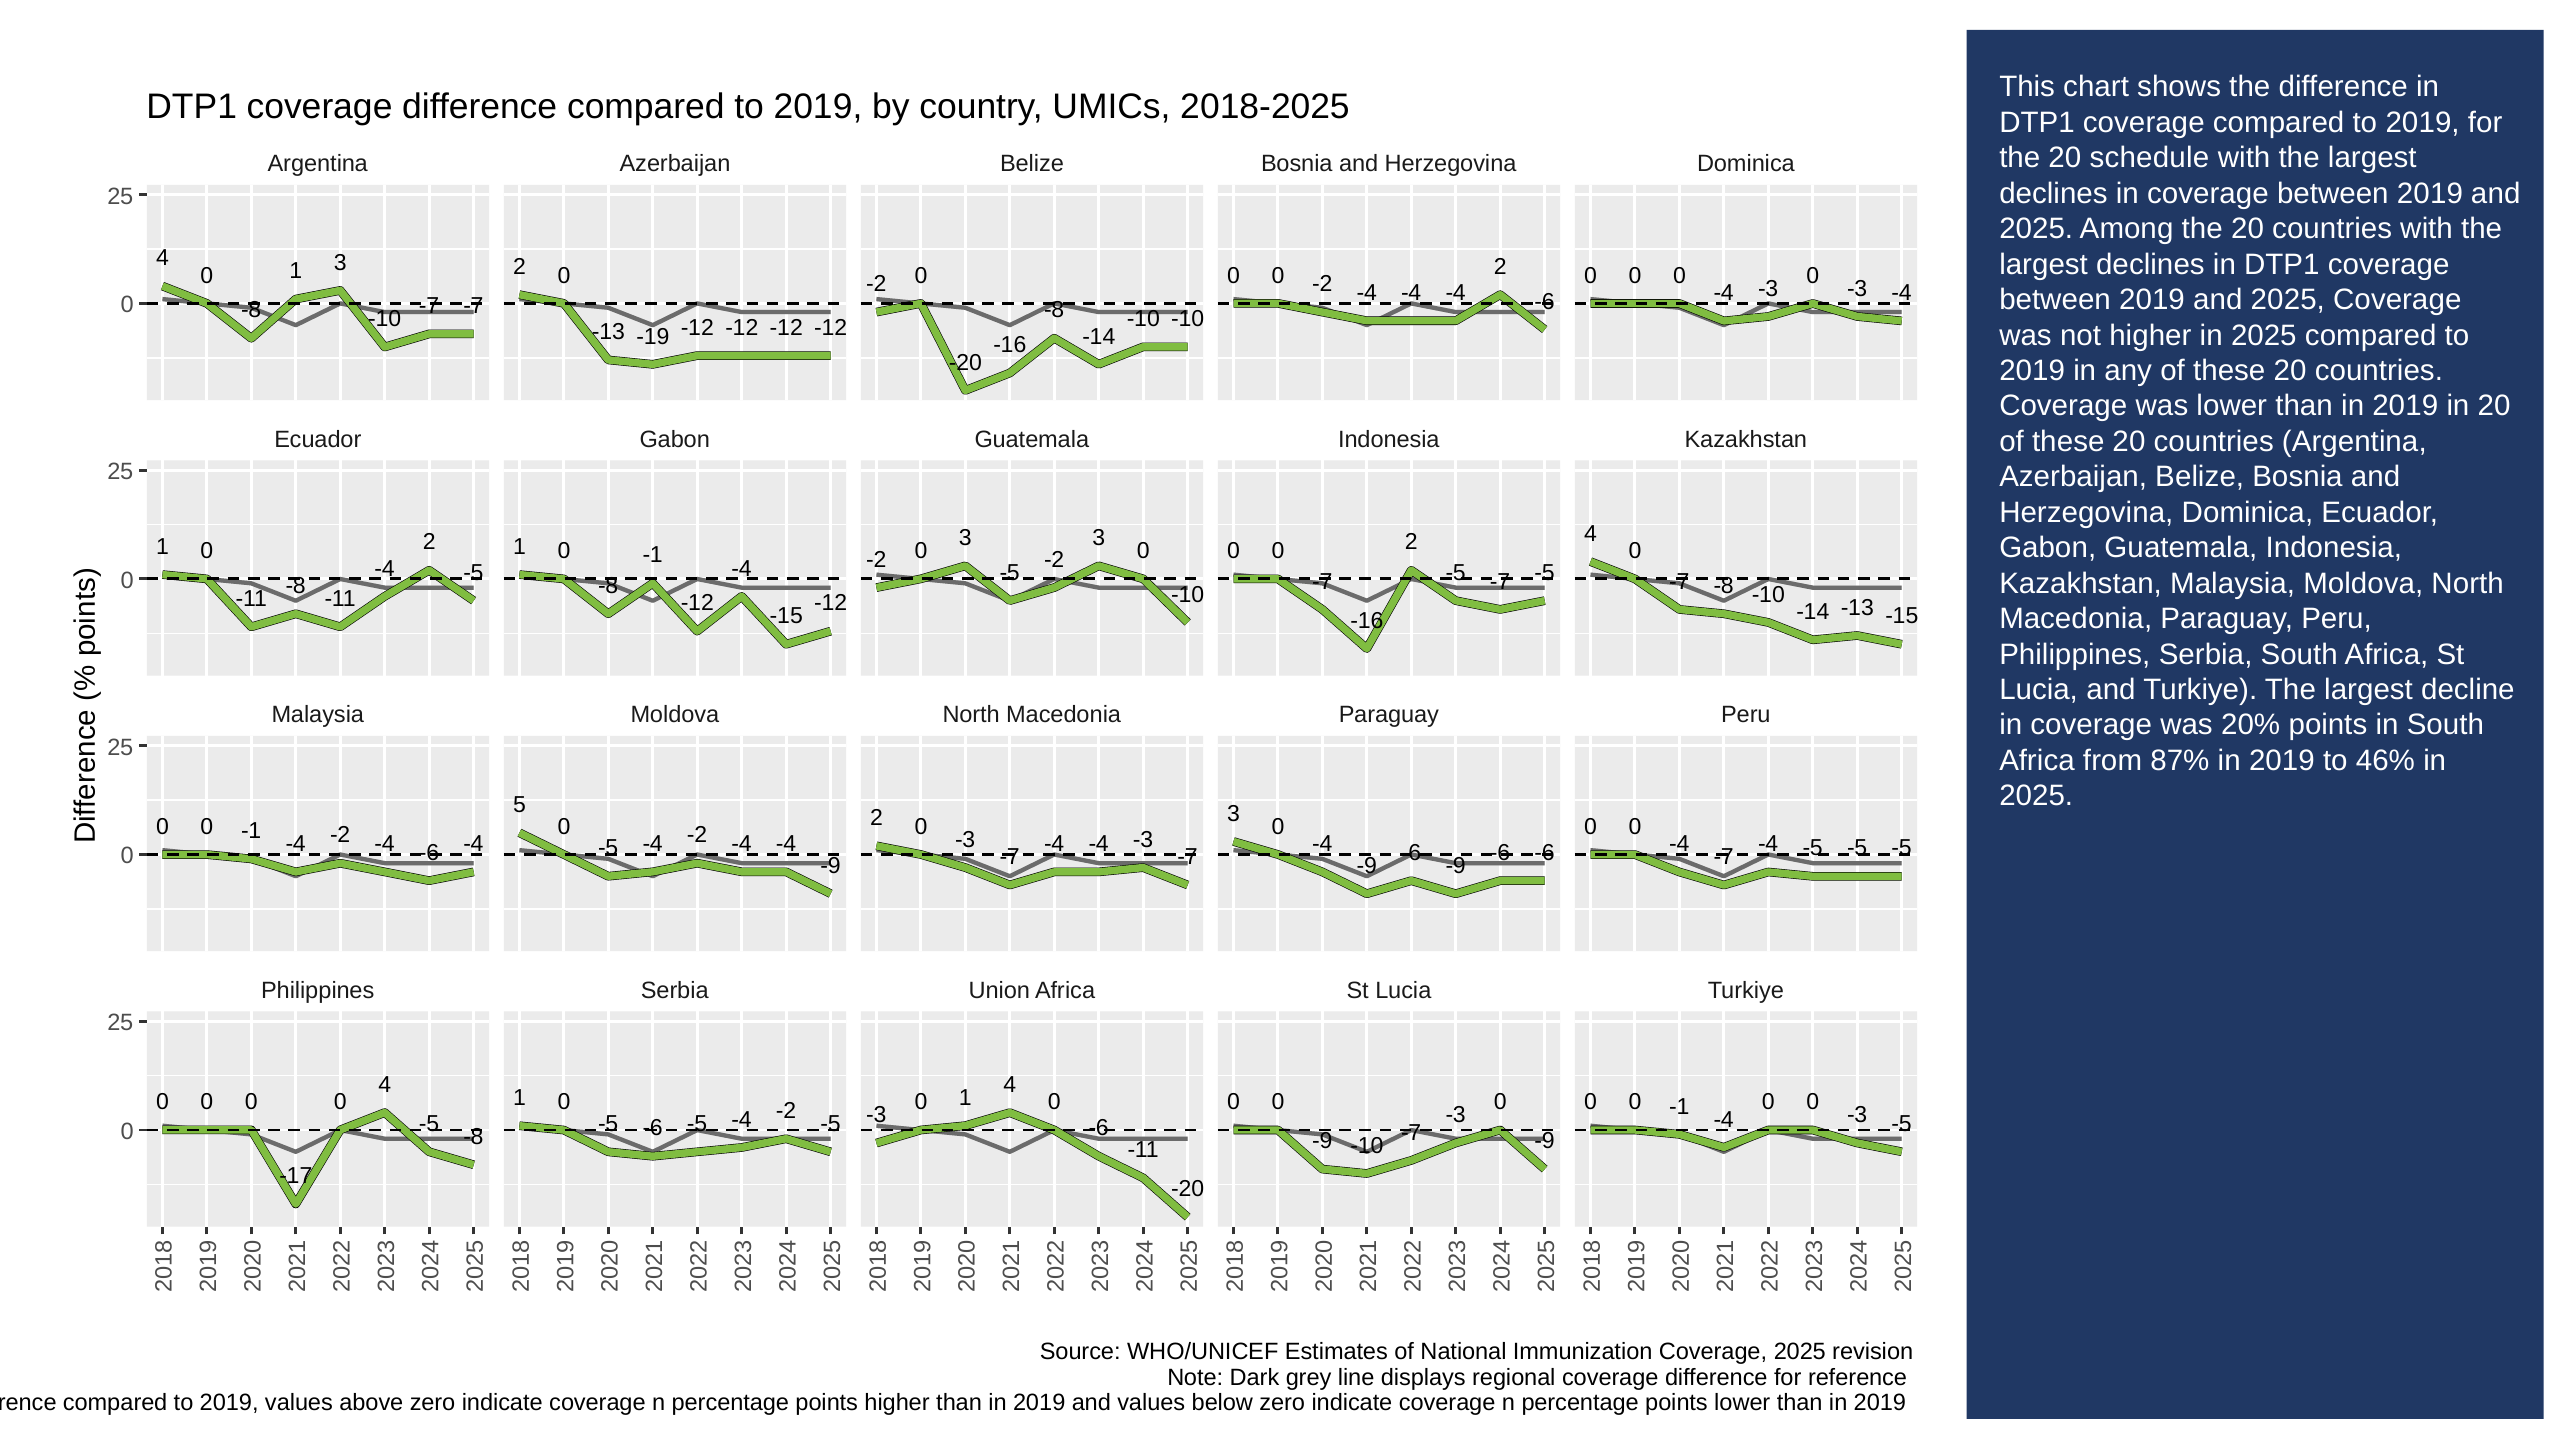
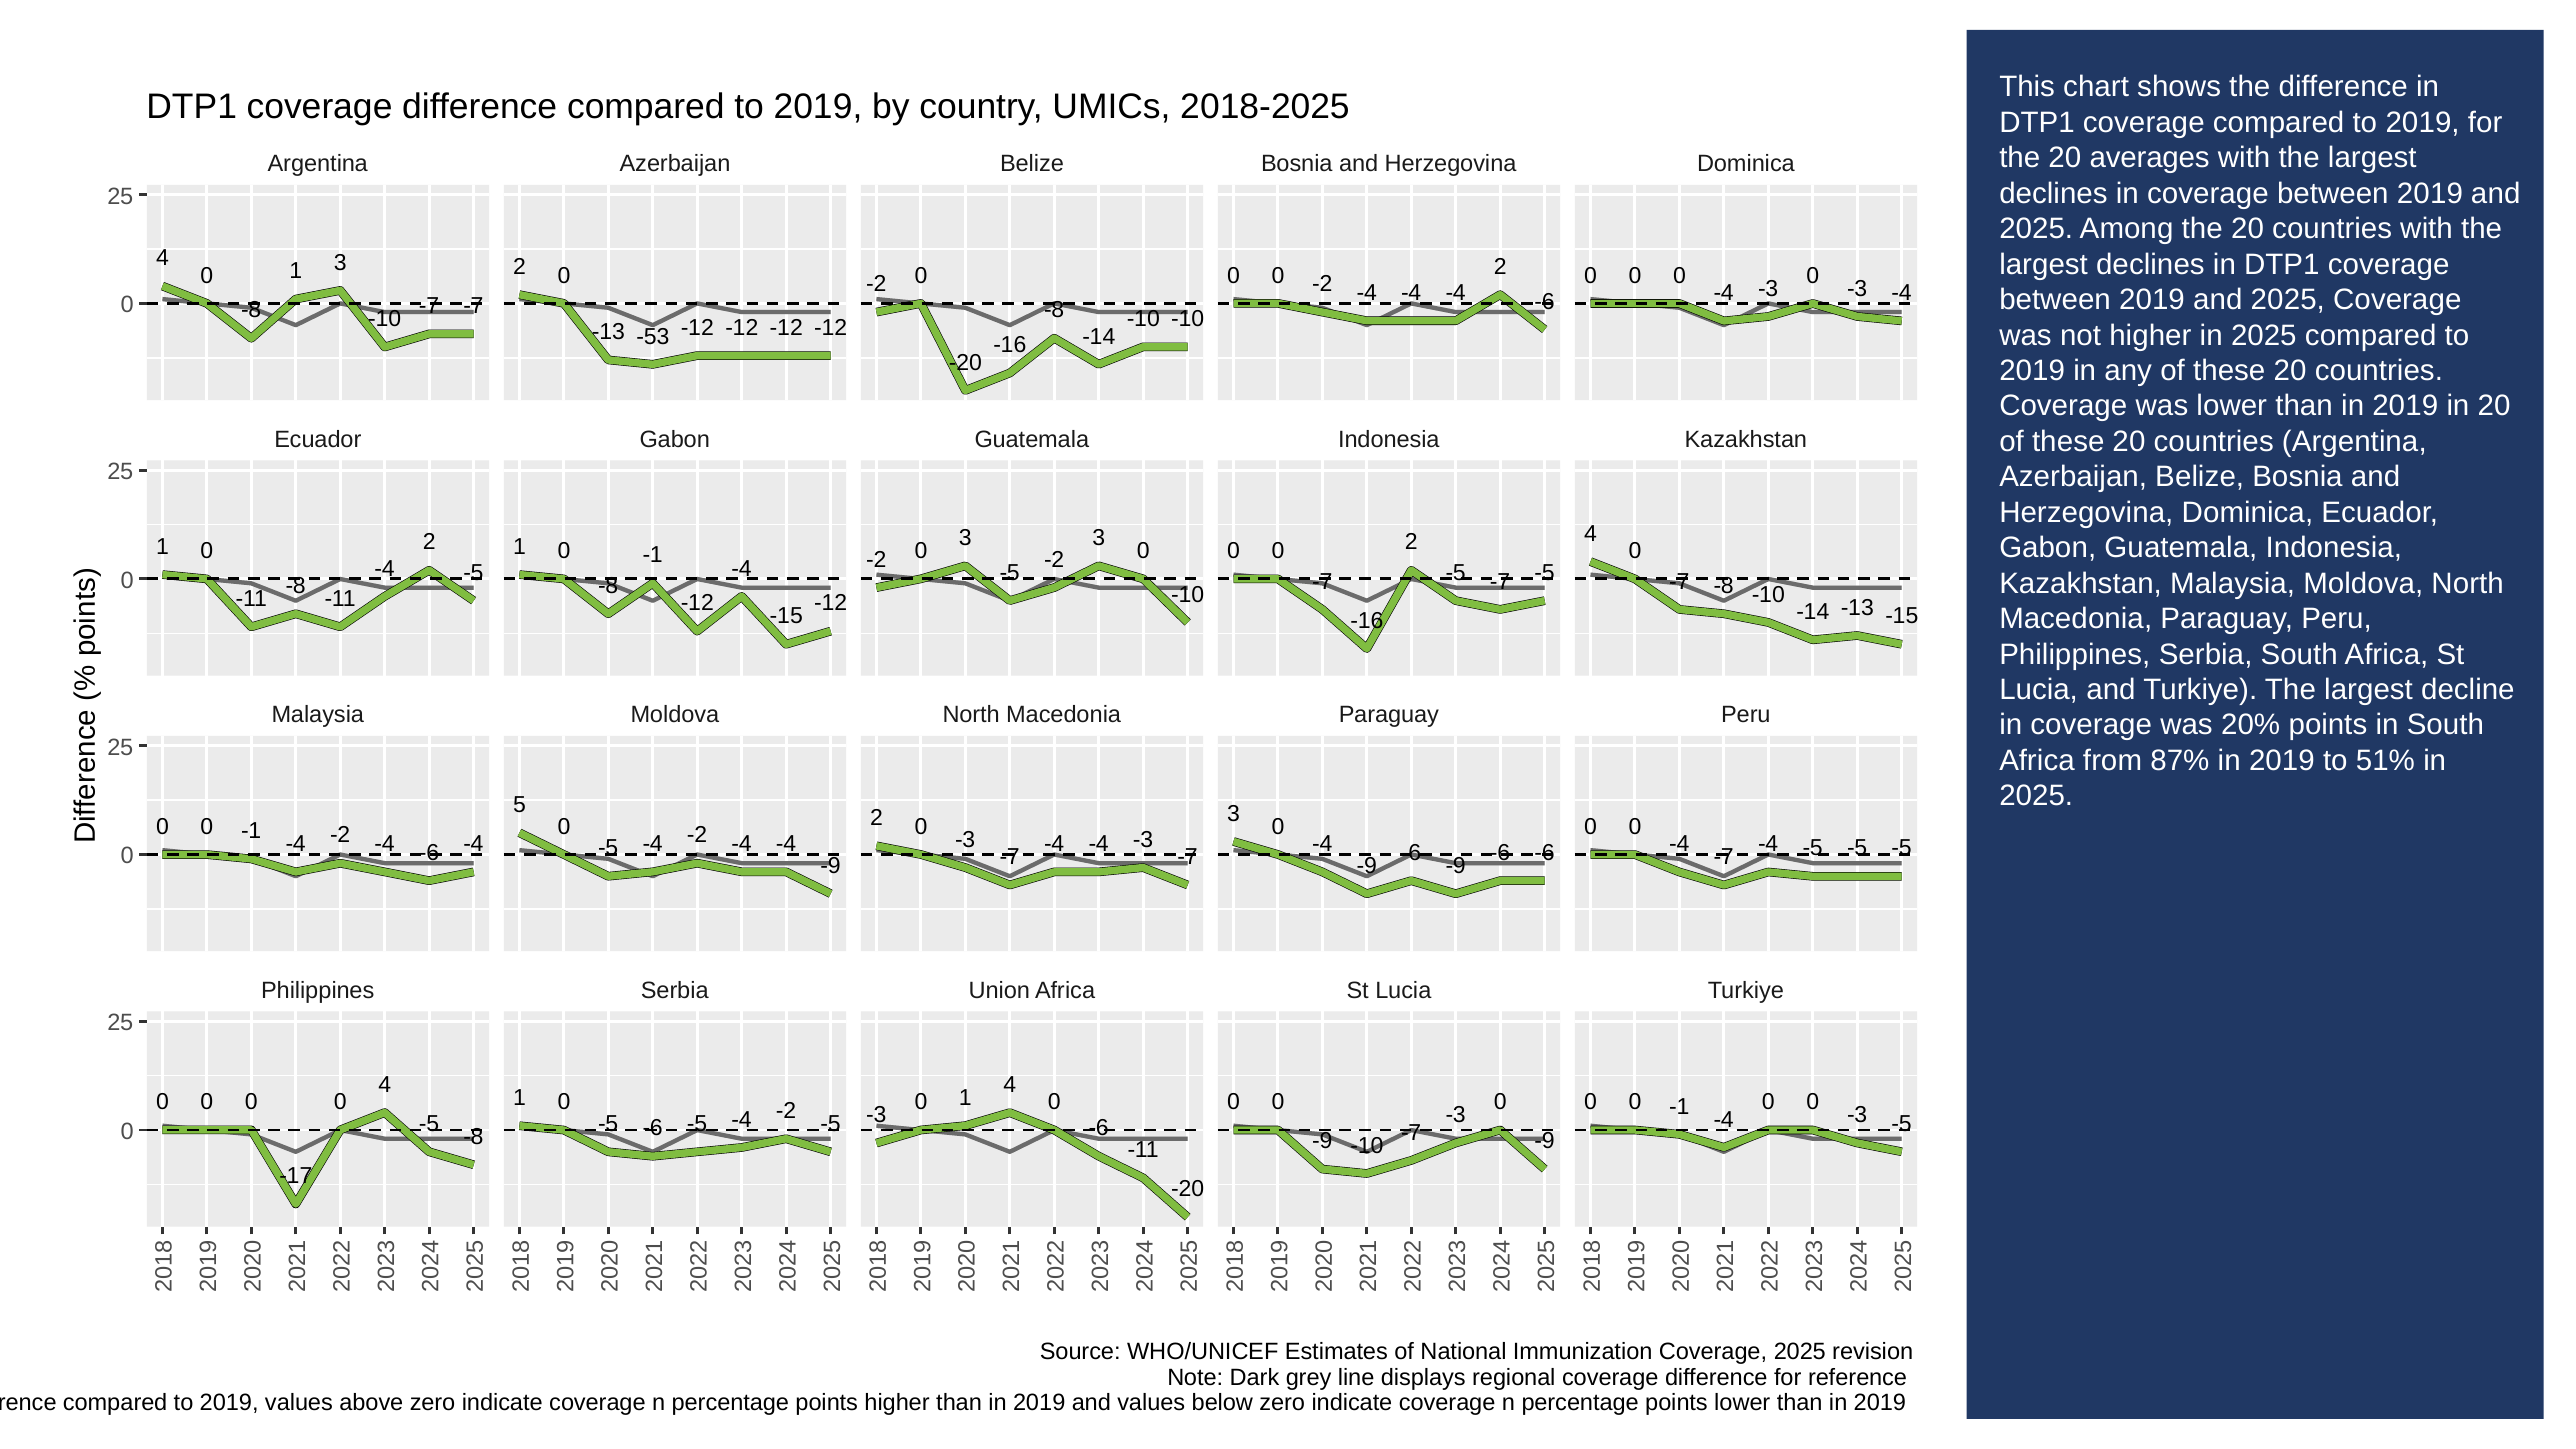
schedule: schedule -> averages
-19: -19 -> -53
46%: 46% -> 51%
